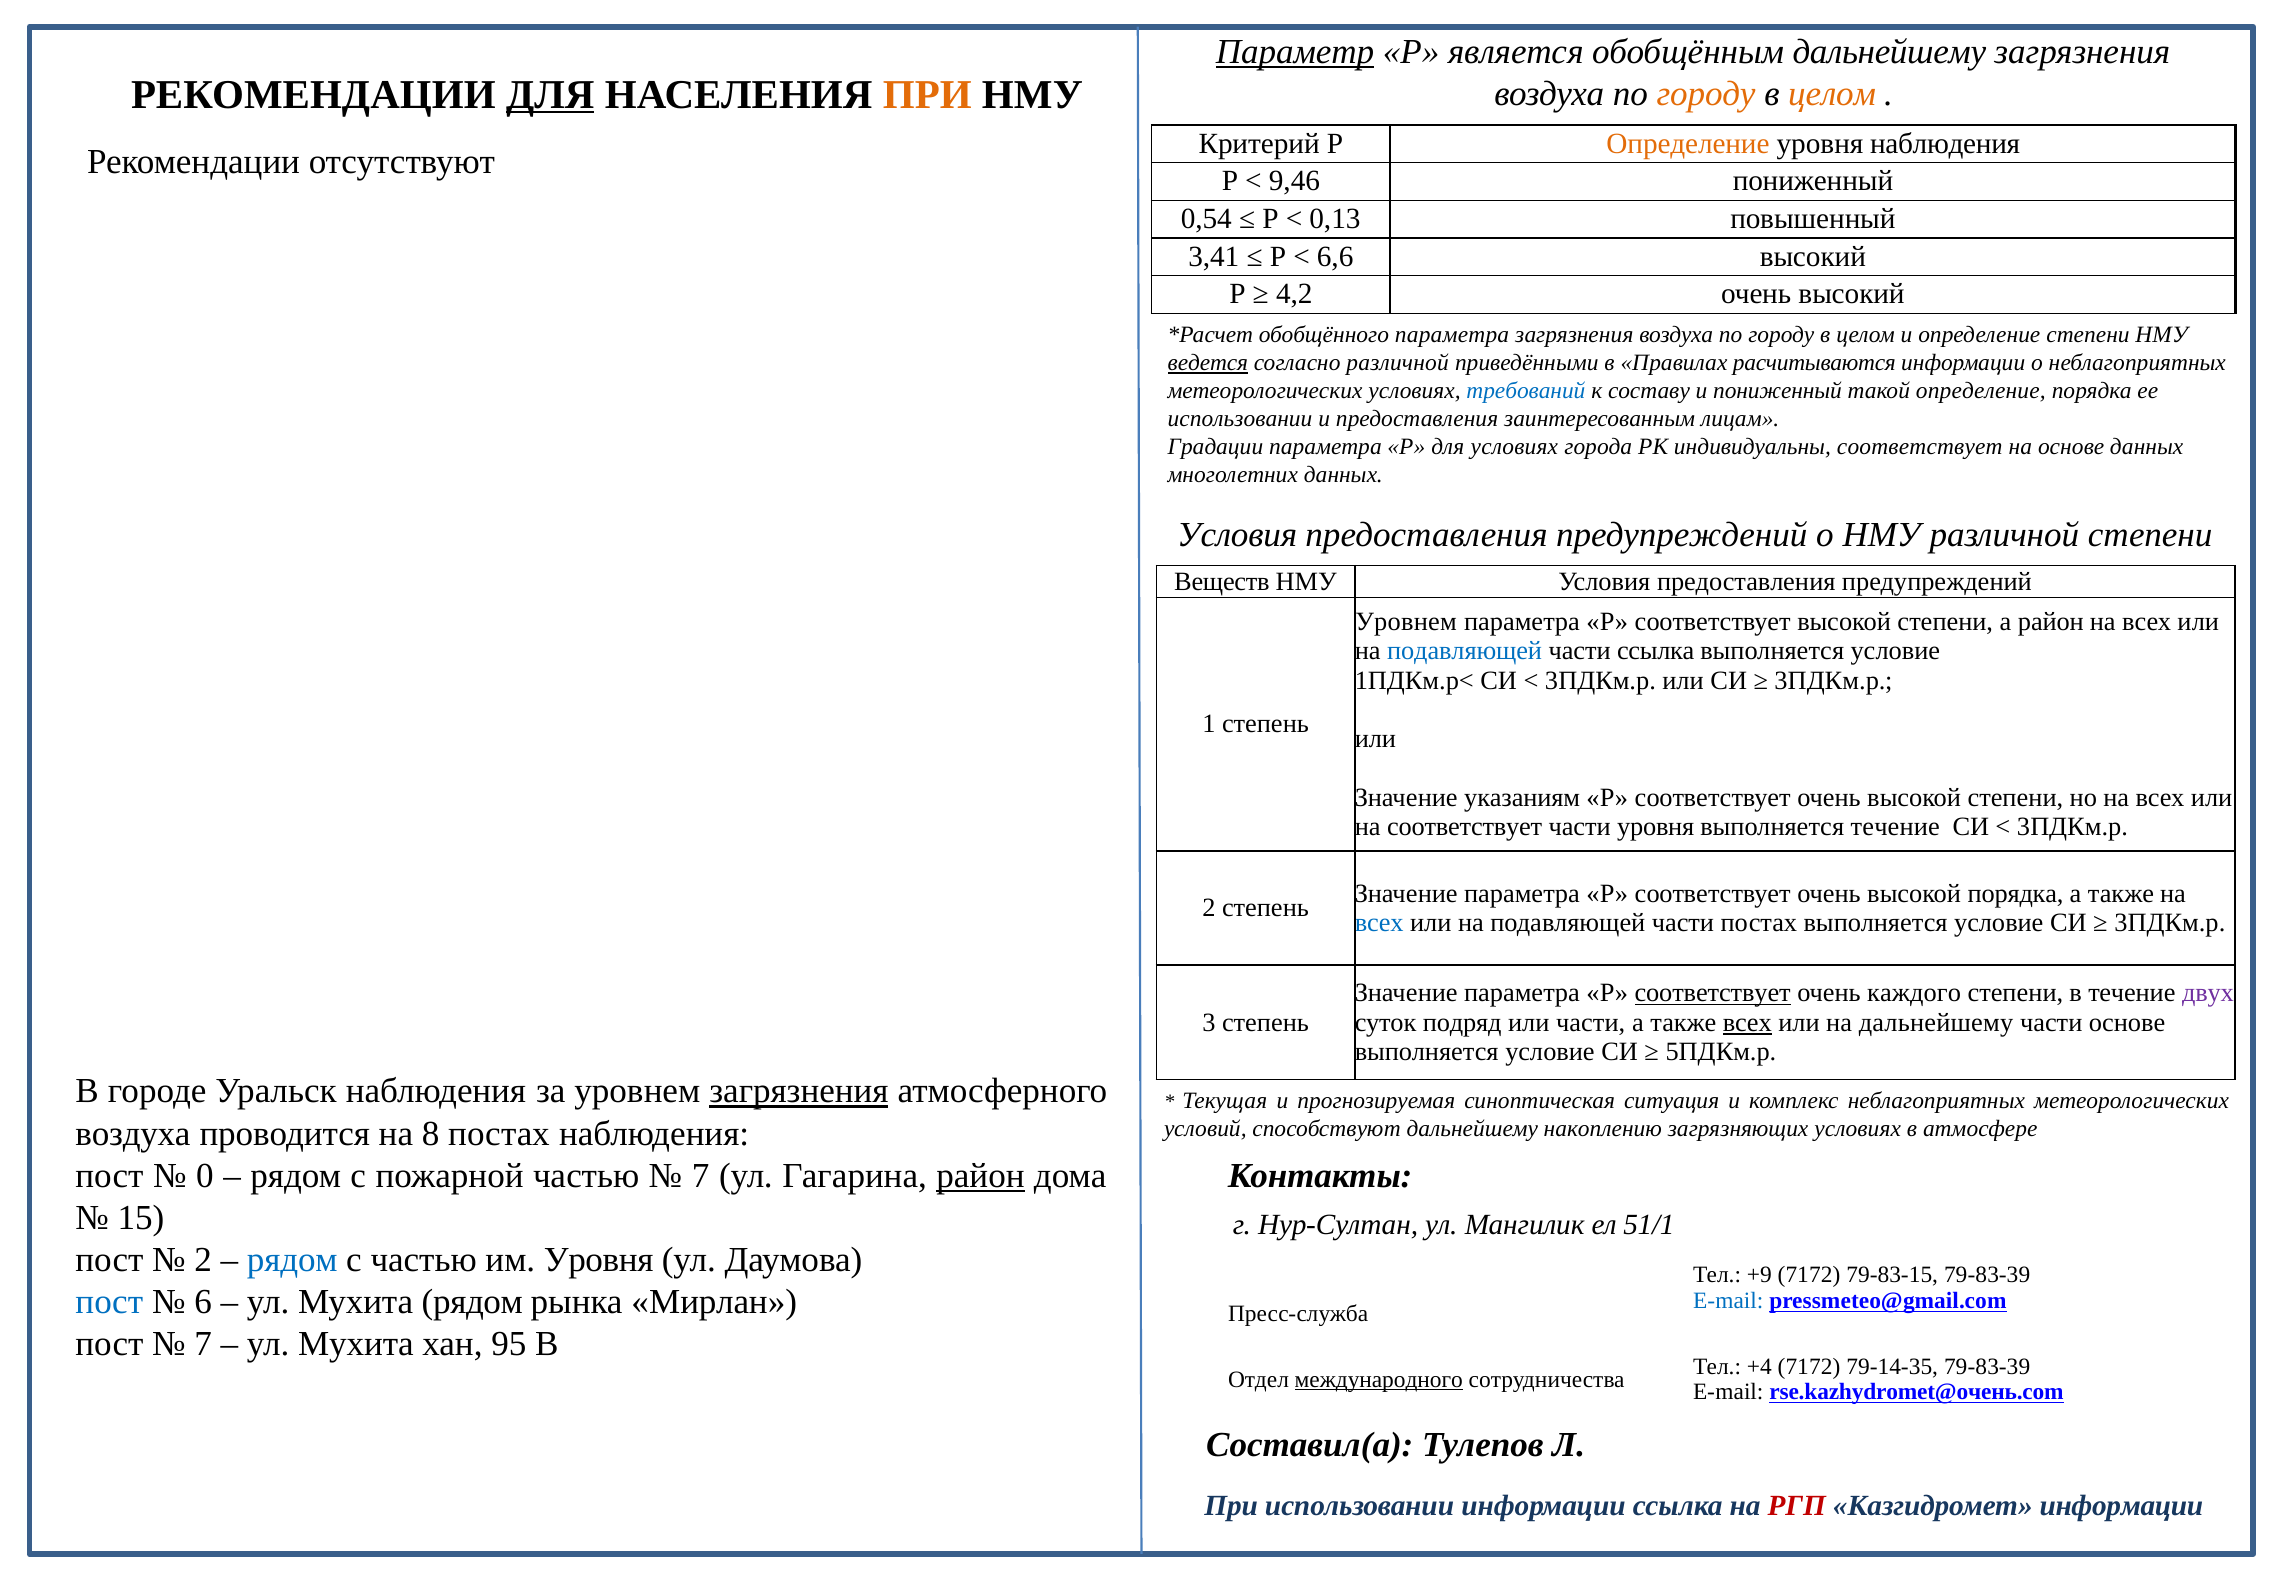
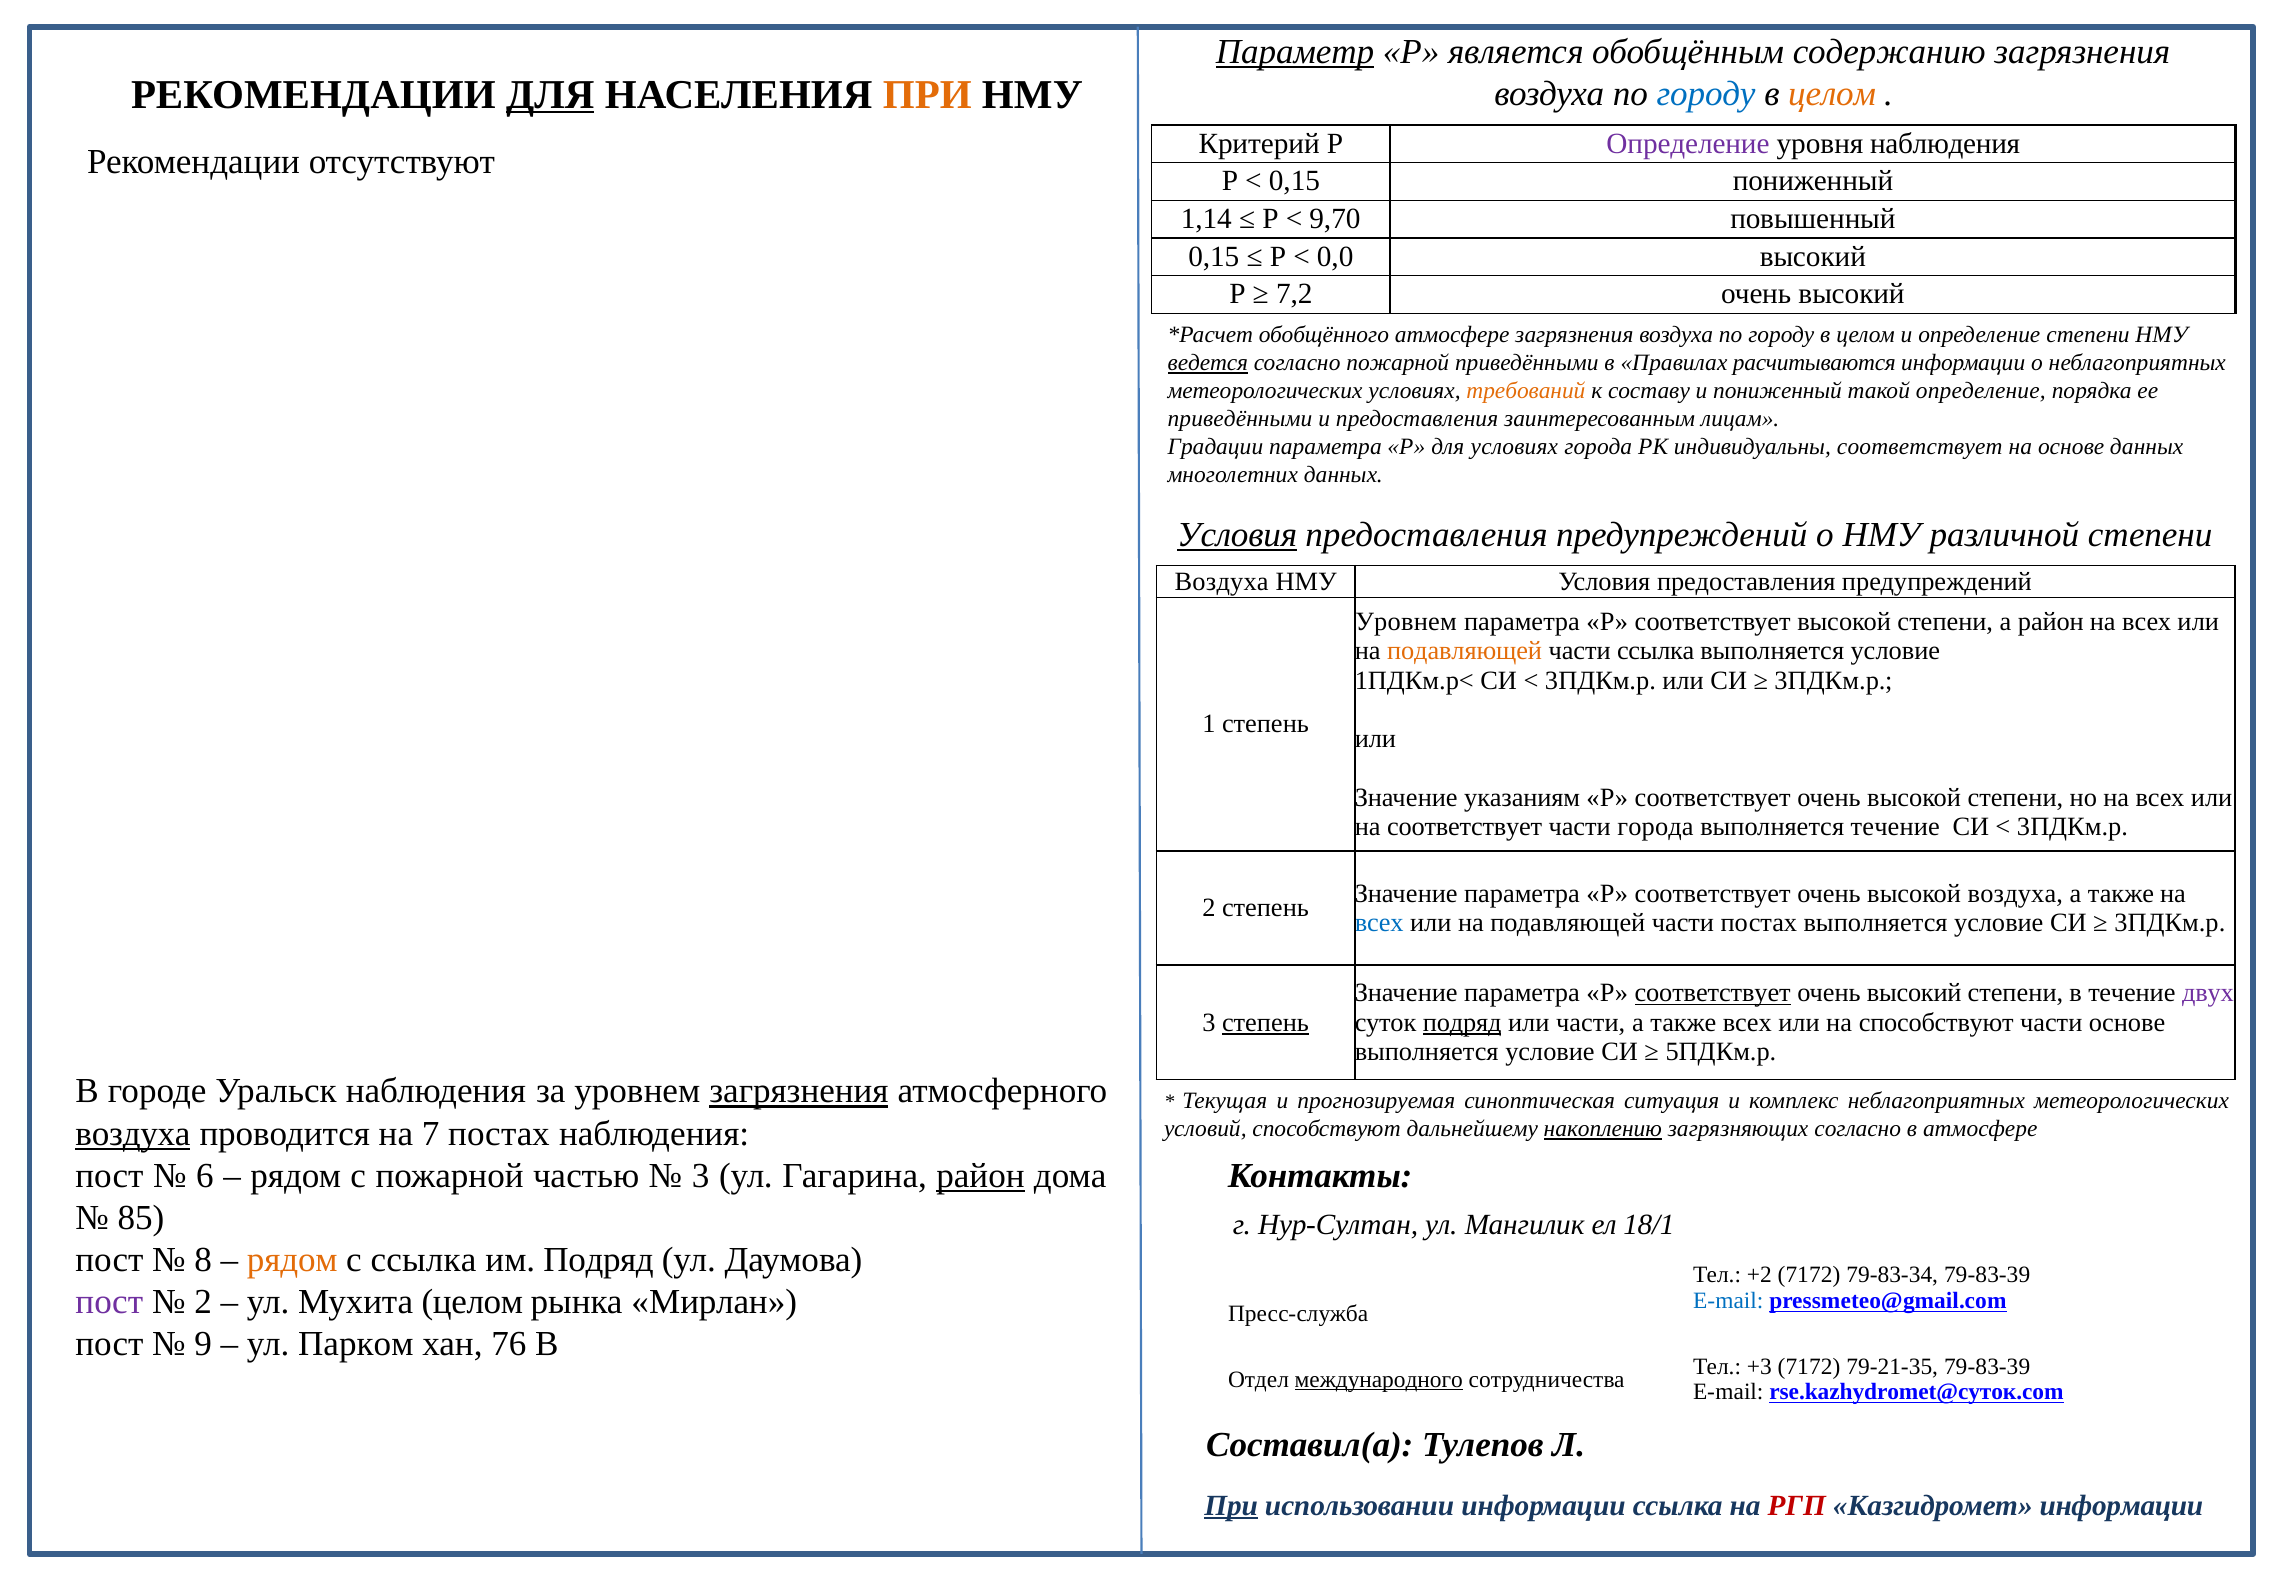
обобщённым дальнейшему: дальнейшему -> содержанию
городу at (1706, 94) colour: orange -> blue
Определение at (1688, 143) colour: orange -> purple
9,46 at (1294, 181): 9,46 -> 0,15
0,54: 0,54 -> 1,14
0,13: 0,13 -> 9,70
3,41 at (1214, 256): 3,41 -> 0,15
6,6: 6,6 -> 0,0
4,2: 4,2 -> 7,2
обобщённого параметра: параметра -> атмосфере
согласно различной: различной -> пожарной
требований colour: blue -> orange
использовании at (1240, 419): использовании -> приведёнными
Условия at (1237, 535) underline: none -> present
Веществ at (1222, 581): Веществ -> Воздуха
подавляющей at (1465, 651) colour: blue -> orange
части уровня: уровня -> города
высокой порядка: порядка -> воздуха
каждого at (1914, 993): каждого -> высокий
степень at (1265, 1022) underline: none -> present
подряд at (1462, 1022) underline: none -> present
всех at (1747, 1022) underline: present -> none
на дальнейшему: дальнейшему -> способствуют
воздуха at (133, 1133) underline: none -> present
8: 8 -> 7
накоплению underline: none -> present
загрязняющих условиях: условиях -> согласно
0: 0 -> 6
7 at (701, 1175): 7 -> 3
15: 15 -> 85
51/1: 51/1 -> 18/1
2 at (203, 1260): 2 -> 8
рядом at (292, 1260) colour: blue -> orange
с частью: частью -> ссылка
им Уровня: Уровня -> Подряд
+9: +9 -> +2
79-83-15: 79-83-15 -> 79-83-34
пост at (109, 1302) colour: blue -> purple
6 at (203, 1302): 6 -> 2
Мухита рядом: рядом -> целом
7 at (203, 1344): 7 -> 9
Мухита at (356, 1344): Мухита -> Парком
95: 95 -> 76
+4: +4 -> +3
79-14-35: 79-14-35 -> 79-21-35
rse.kazhydromet@очень.com: rse.kazhydromet@очень.com -> rse.kazhydromet@суток.com
При at (1231, 1505) underline: none -> present
